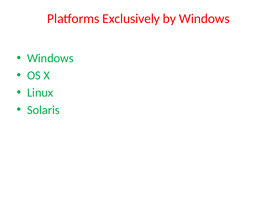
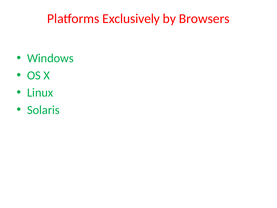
by Windows: Windows -> Browsers
